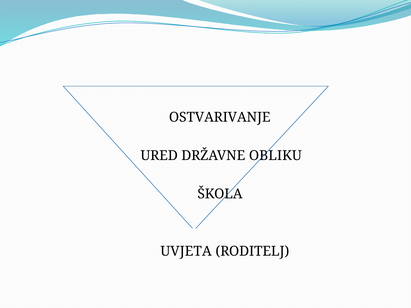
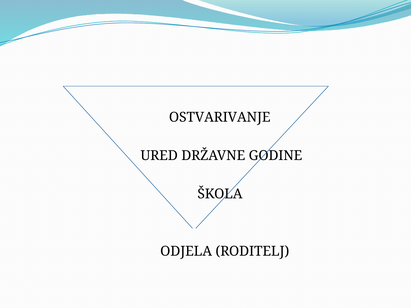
OBLIKU: OBLIKU -> GODINE
UVJETA: UVJETA -> ODJELA
